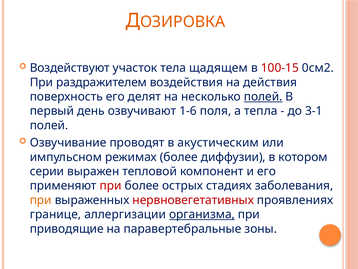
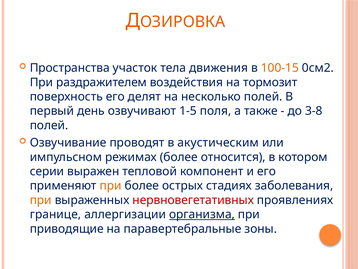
Воздействуют: Воздействуют -> Пространства
щадящем: щадящем -> движения
100-15 colour: red -> orange
действия: действия -> тормозит
полей at (263, 97) underline: present -> none
1-6: 1-6 -> 1-5
тепла: тепла -> также
3-1: 3-1 -> 3-8
диффузии: диффузии -> относится
при at (111, 185) colour: red -> orange
